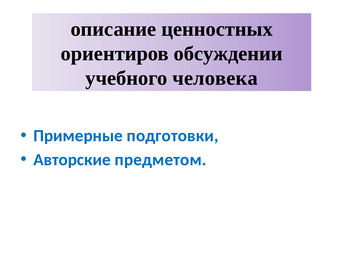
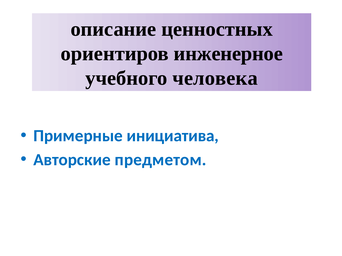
обсуждении: обсуждении -> инженерное
подготовки: подготовки -> инициатива
